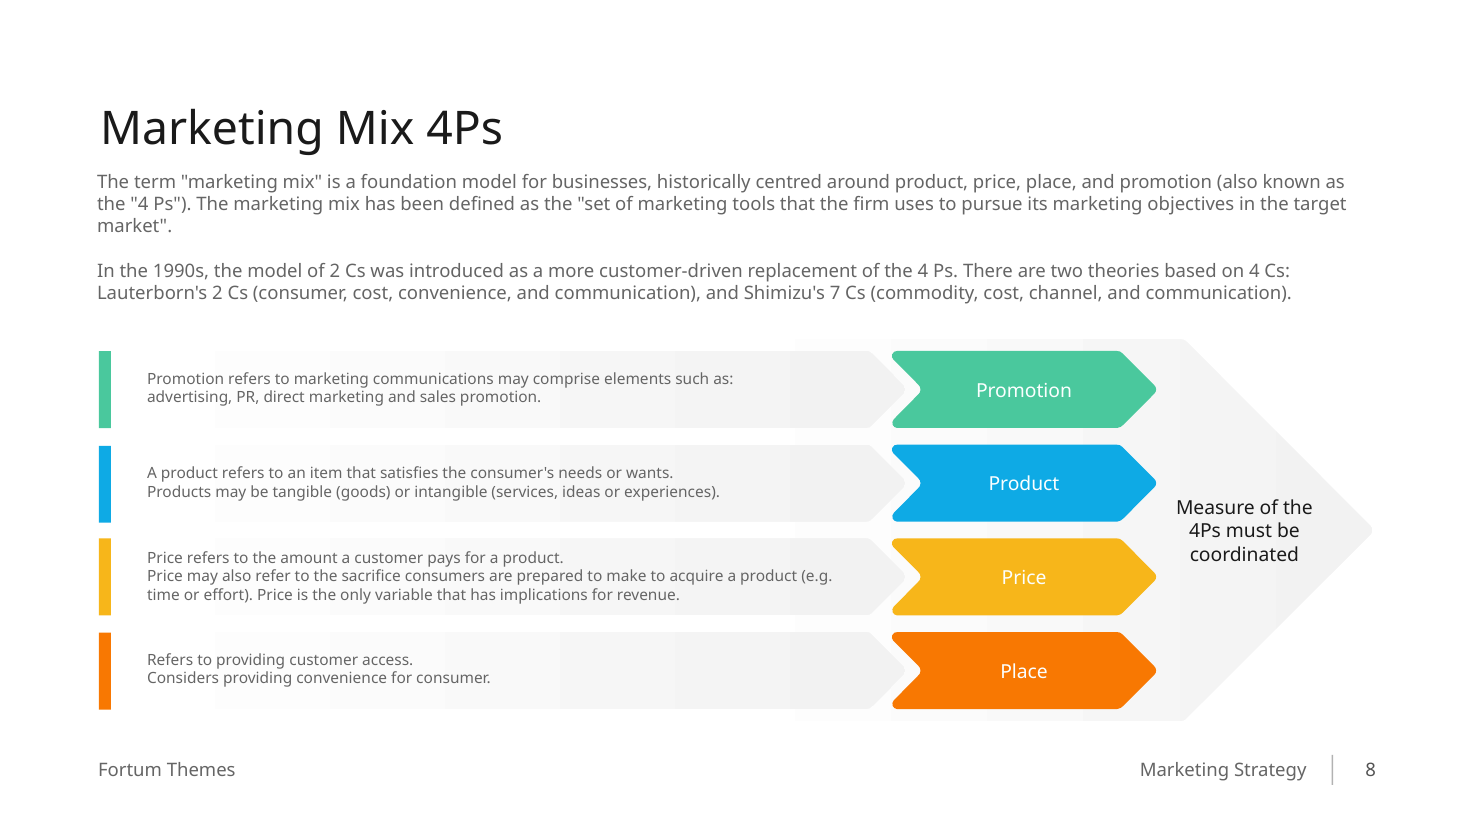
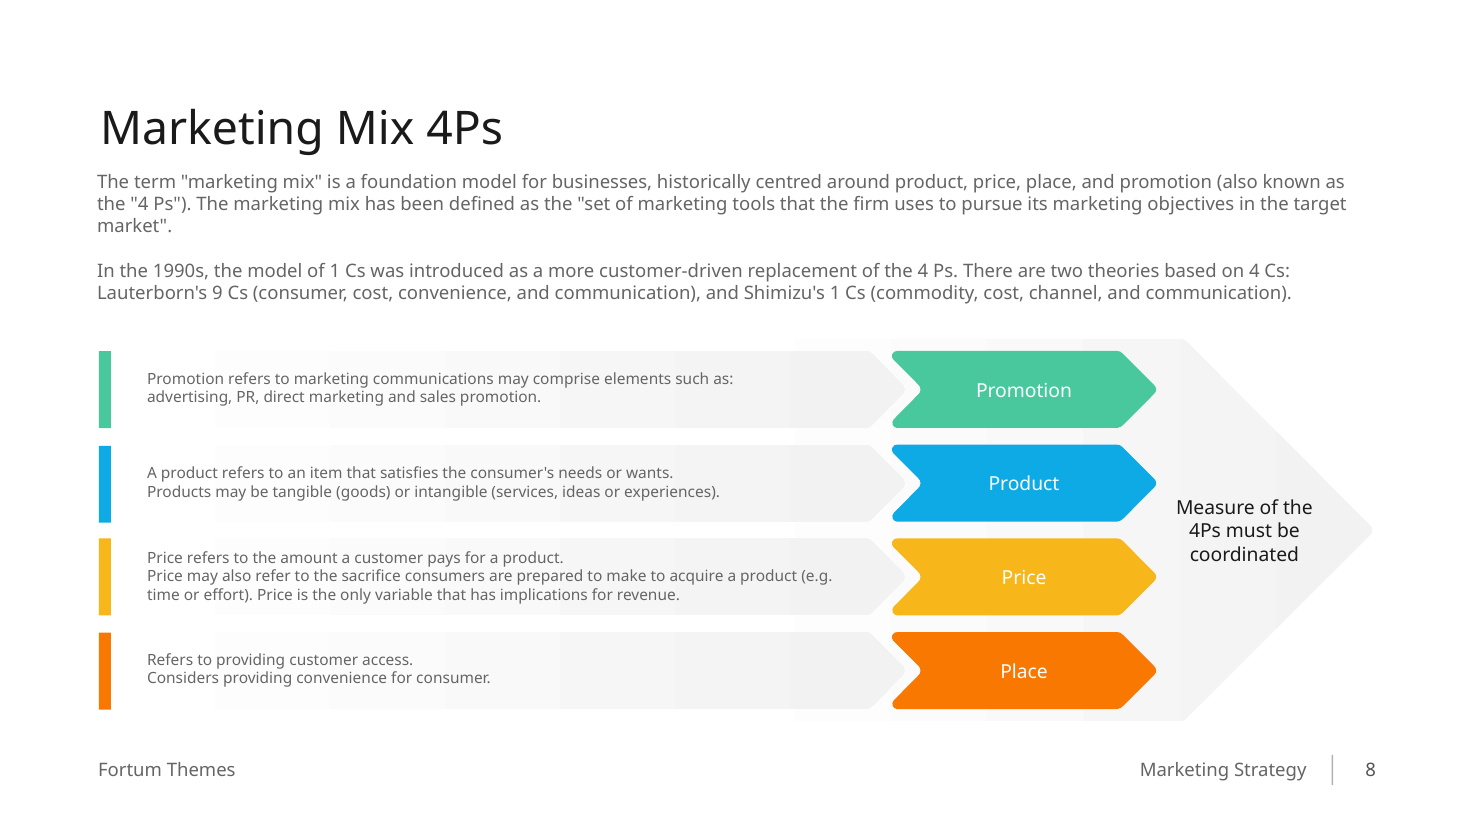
of 2: 2 -> 1
Lauterborn's 2: 2 -> 9
Shimizu's 7: 7 -> 1
